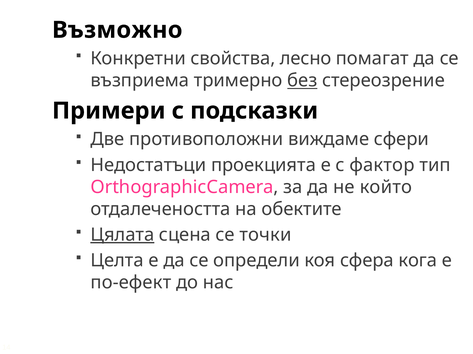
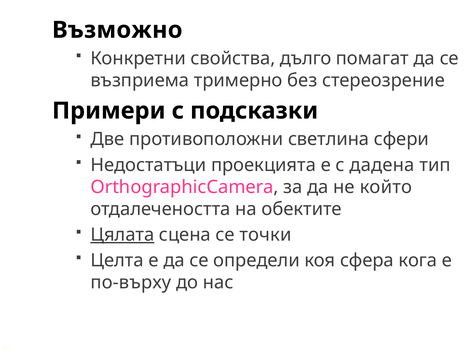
лесно: лесно -> дълго
без underline: present -> none
виждаме: виждаме -> светлина
фактор: фактор -> дадена
по-ефект: по-ефект -> по-върху
